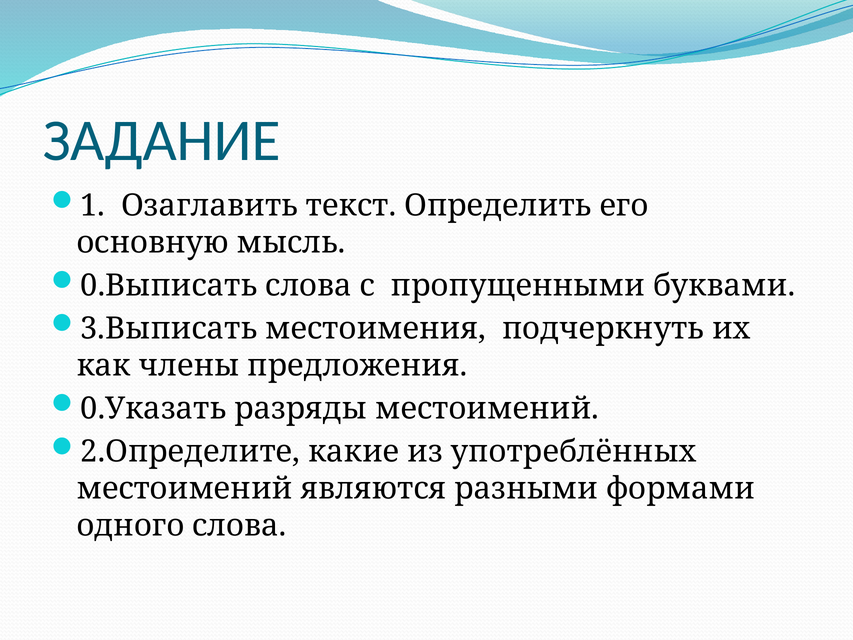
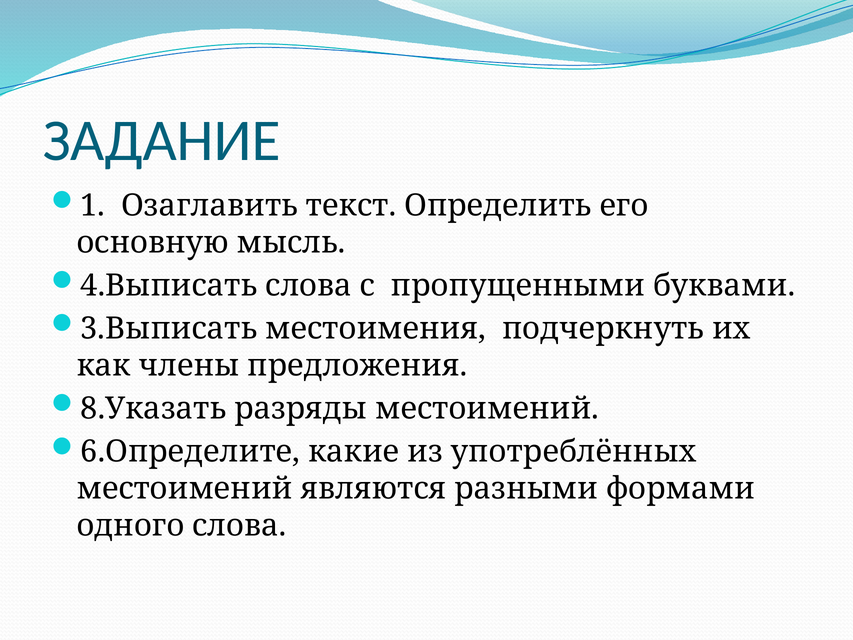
0.Выписать: 0.Выписать -> 4.Выписать
0.Указать: 0.Указать -> 8.Указать
2.Определите: 2.Определите -> 6.Определите
